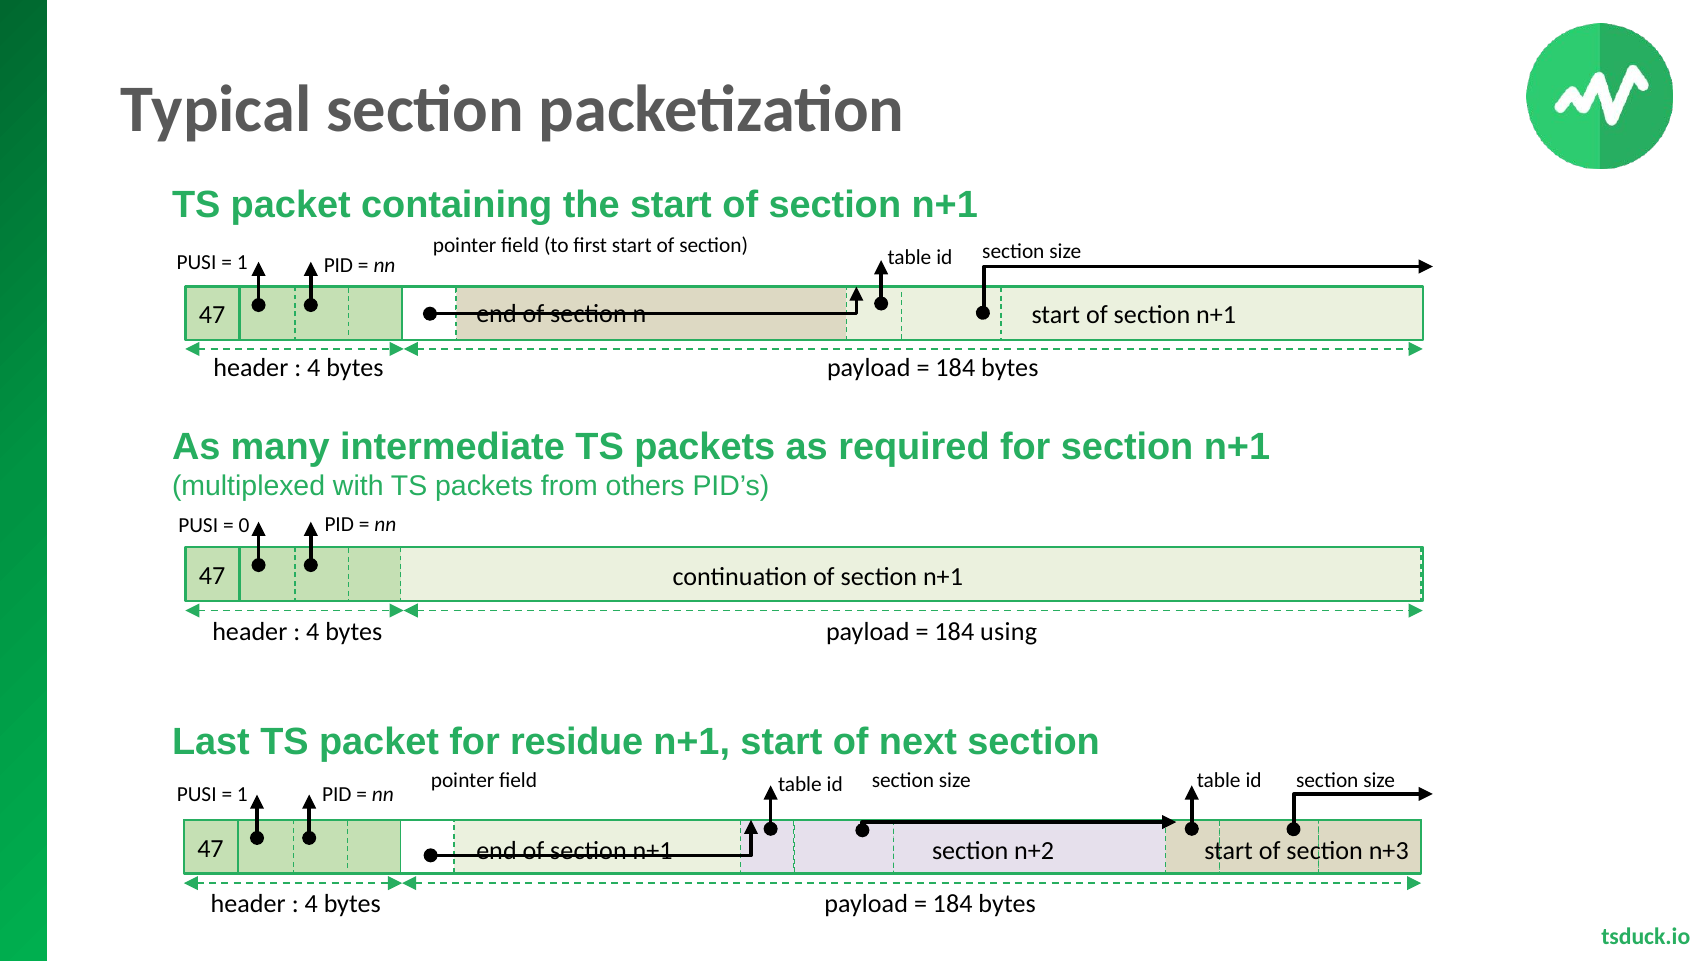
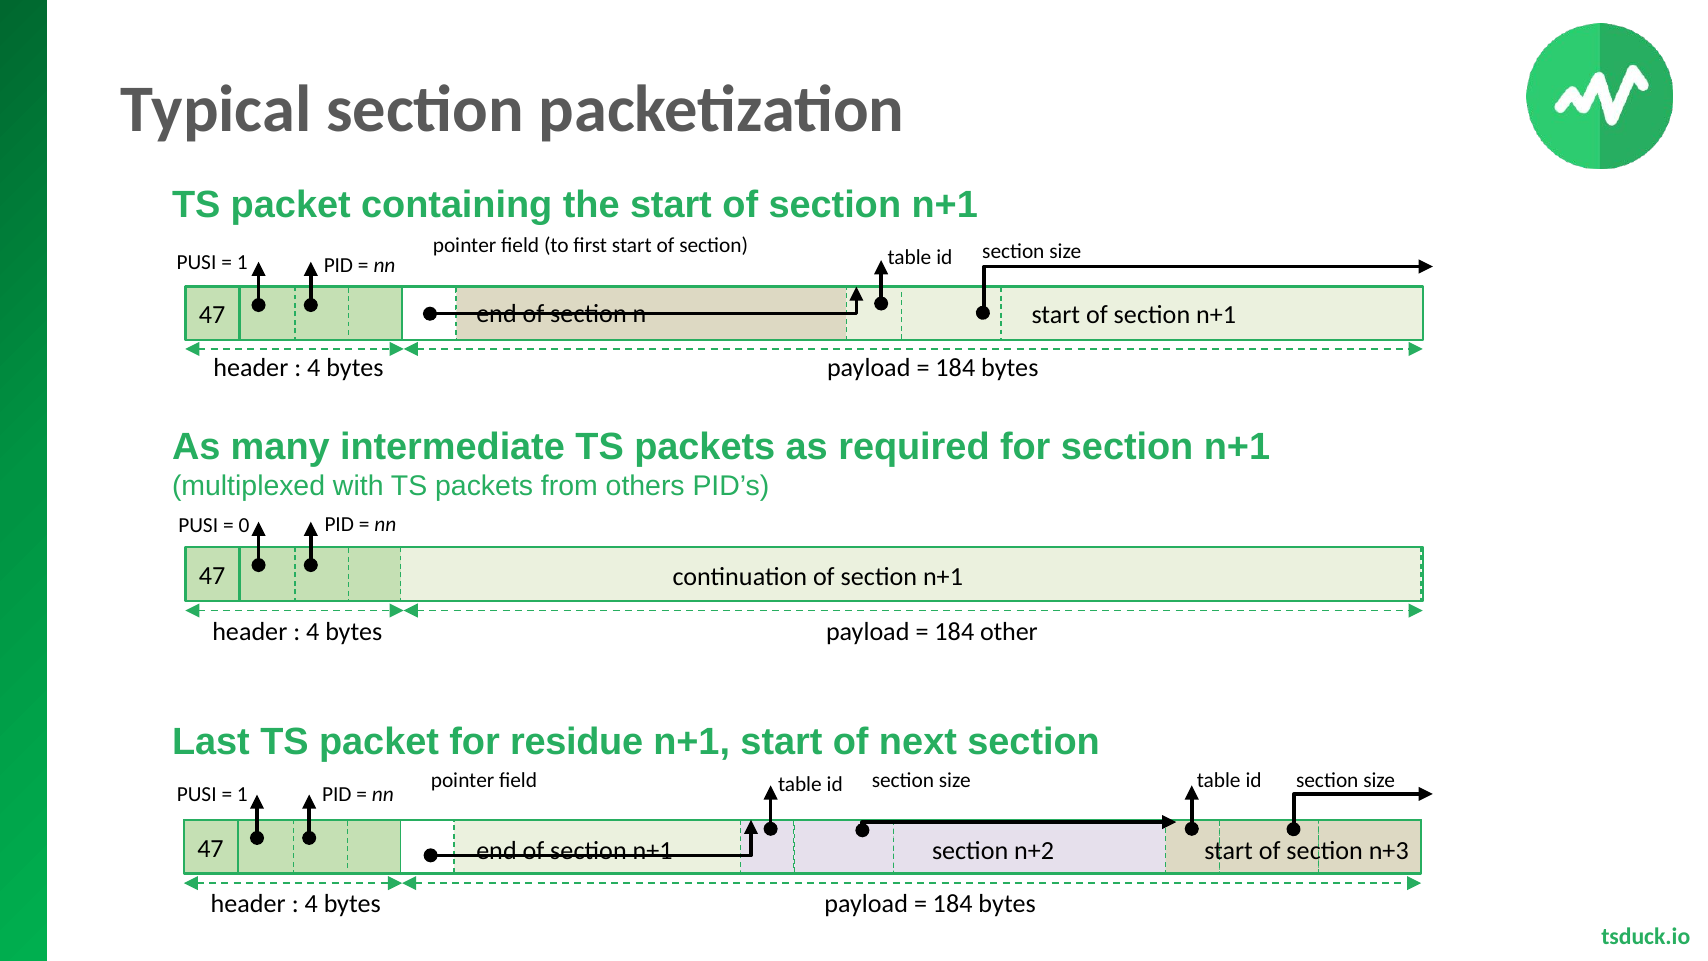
using: using -> other
